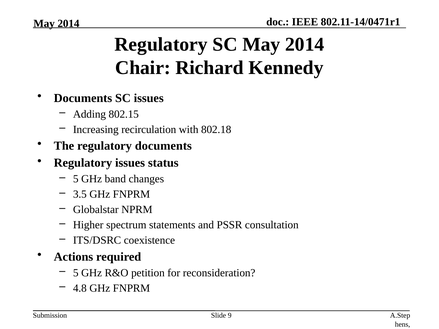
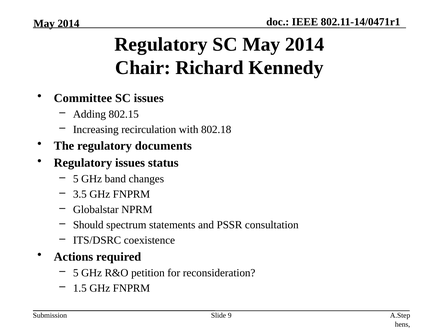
Documents at (83, 98): Documents -> Committee
Higher: Higher -> Should
4.8: 4.8 -> 1.5
